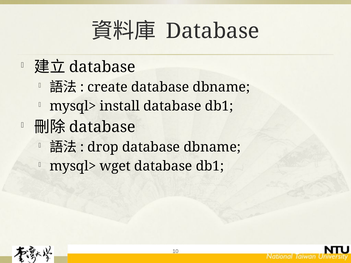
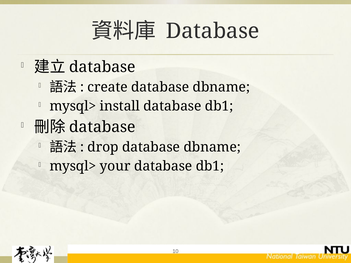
wget: wget -> your
